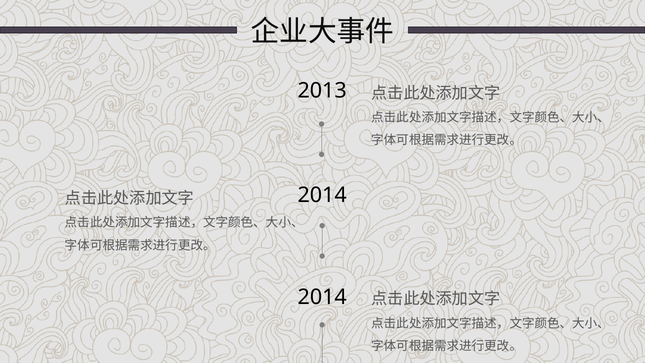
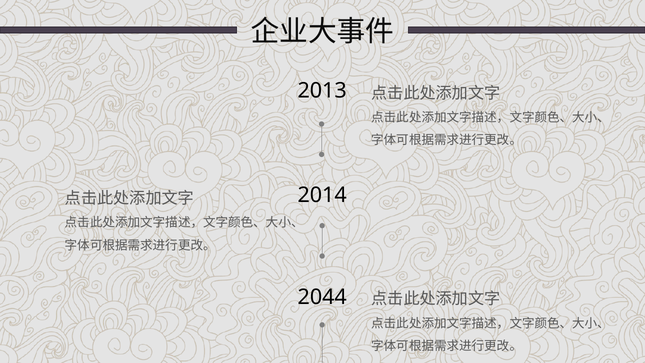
2014 at (322, 297): 2014 -> 2044
